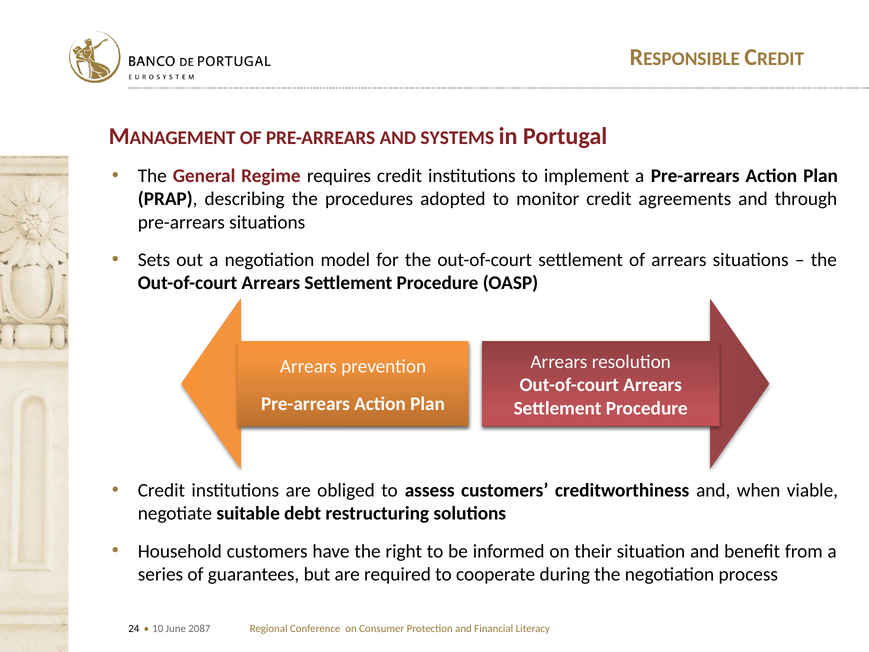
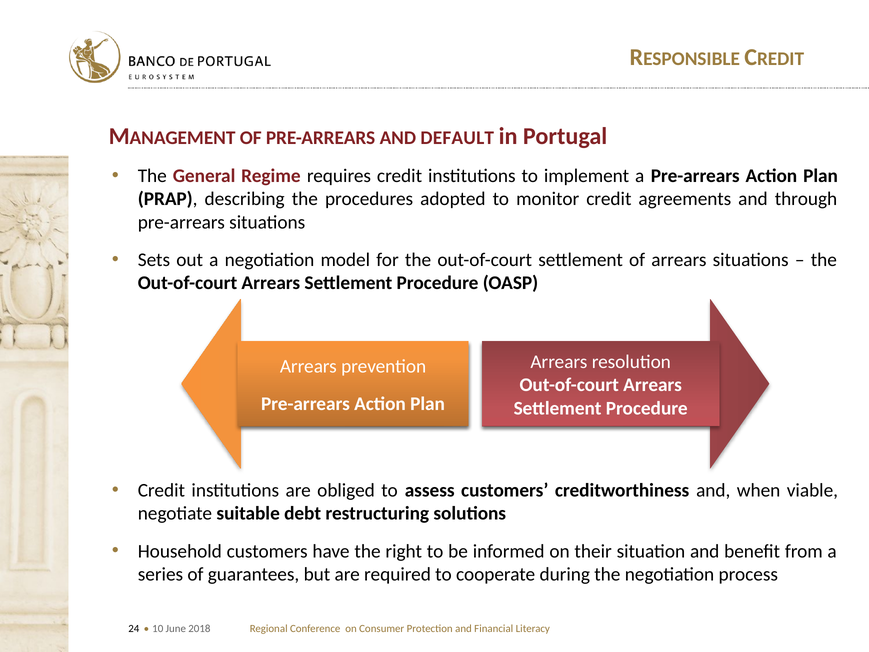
SYSTEMS: SYSTEMS -> DEFAULT
2087: 2087 -> 2018
